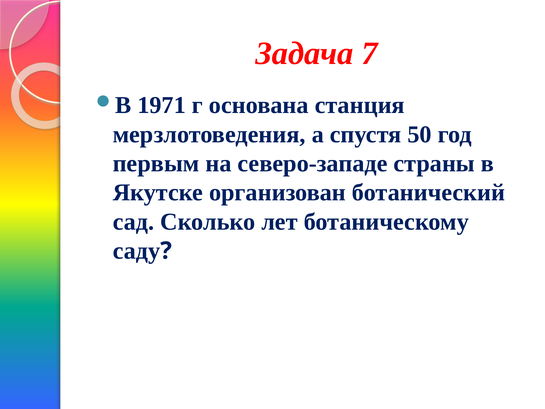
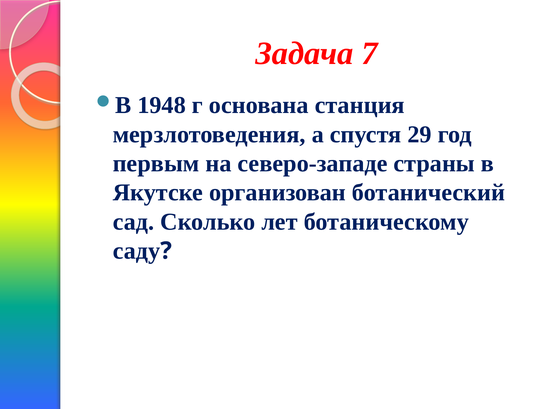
1971: 1971 -> 1948
50: 50 -> 29
